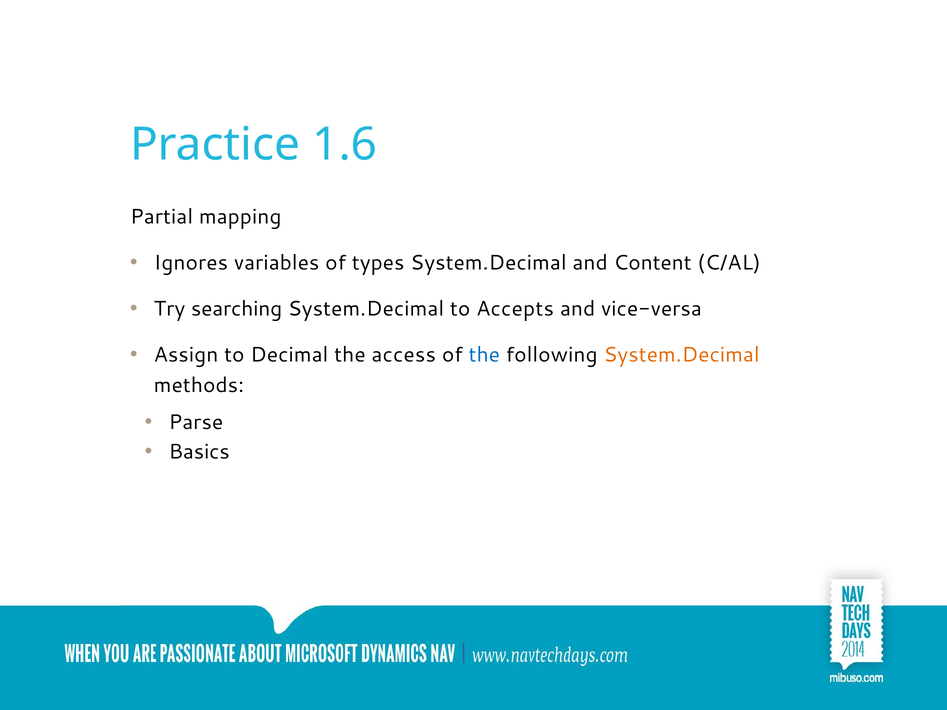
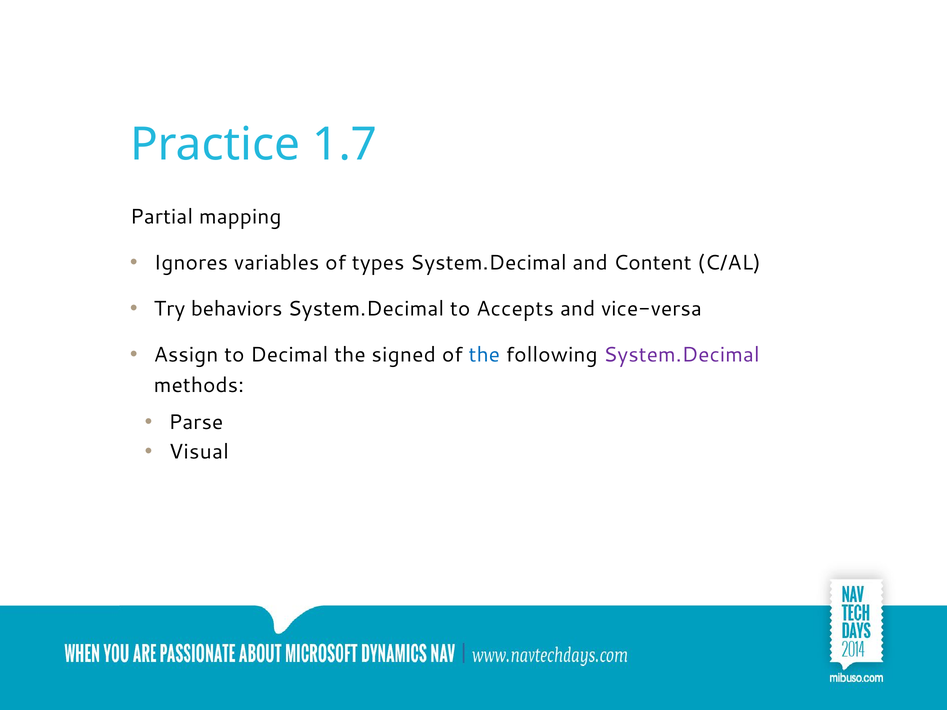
1.6: 1.6 -> 1.7
searching: searching -> behaviors
access: access -> signed
System.Decimal at (682, 355) colour: orange -> purple
Basics: Basics -> Visual
